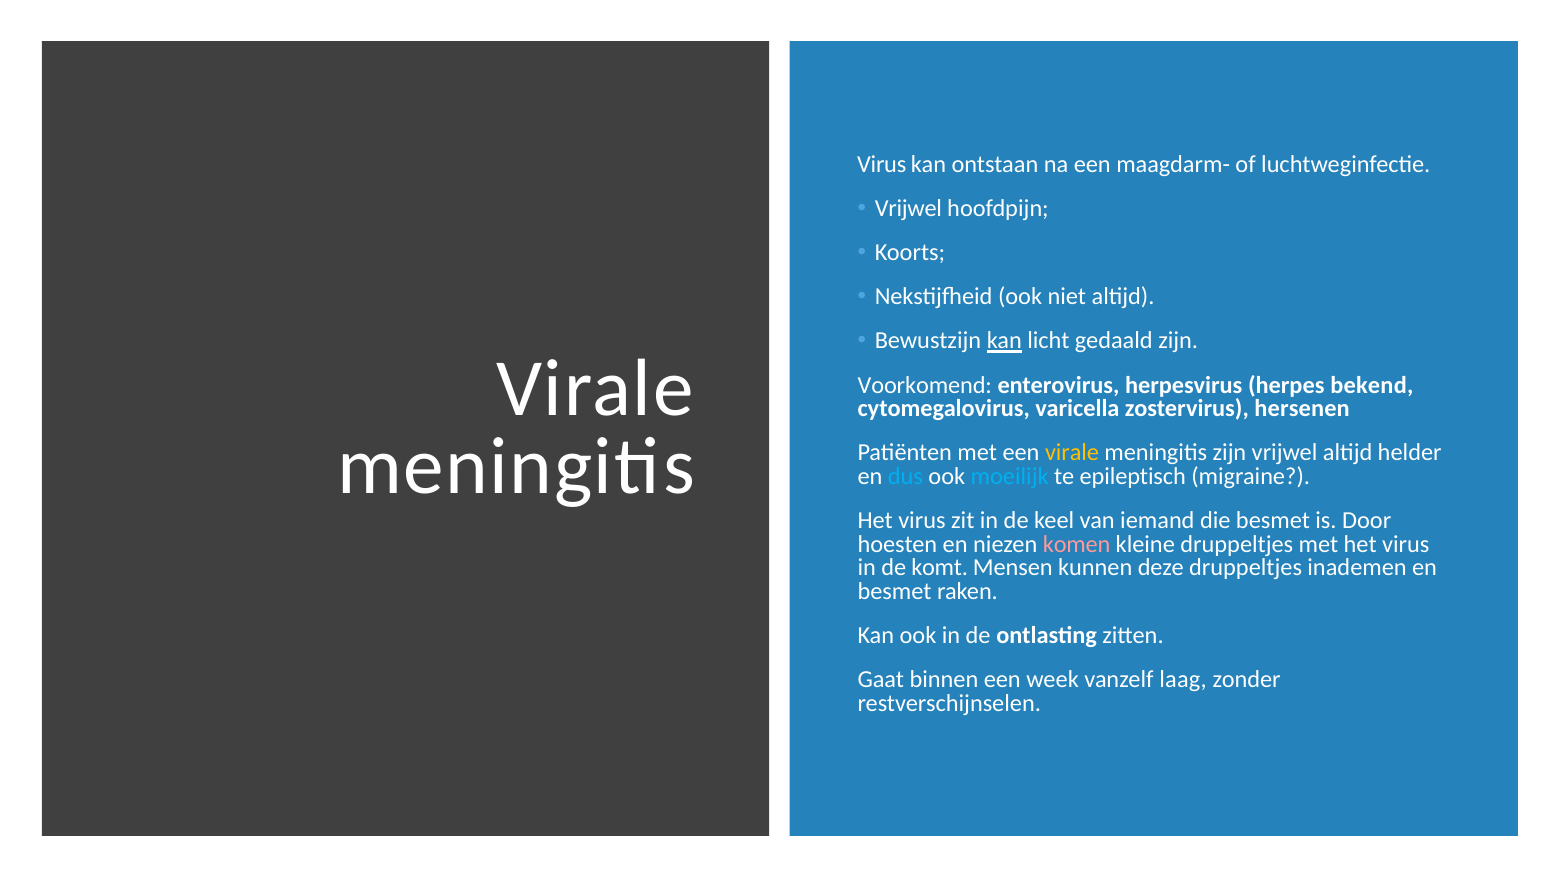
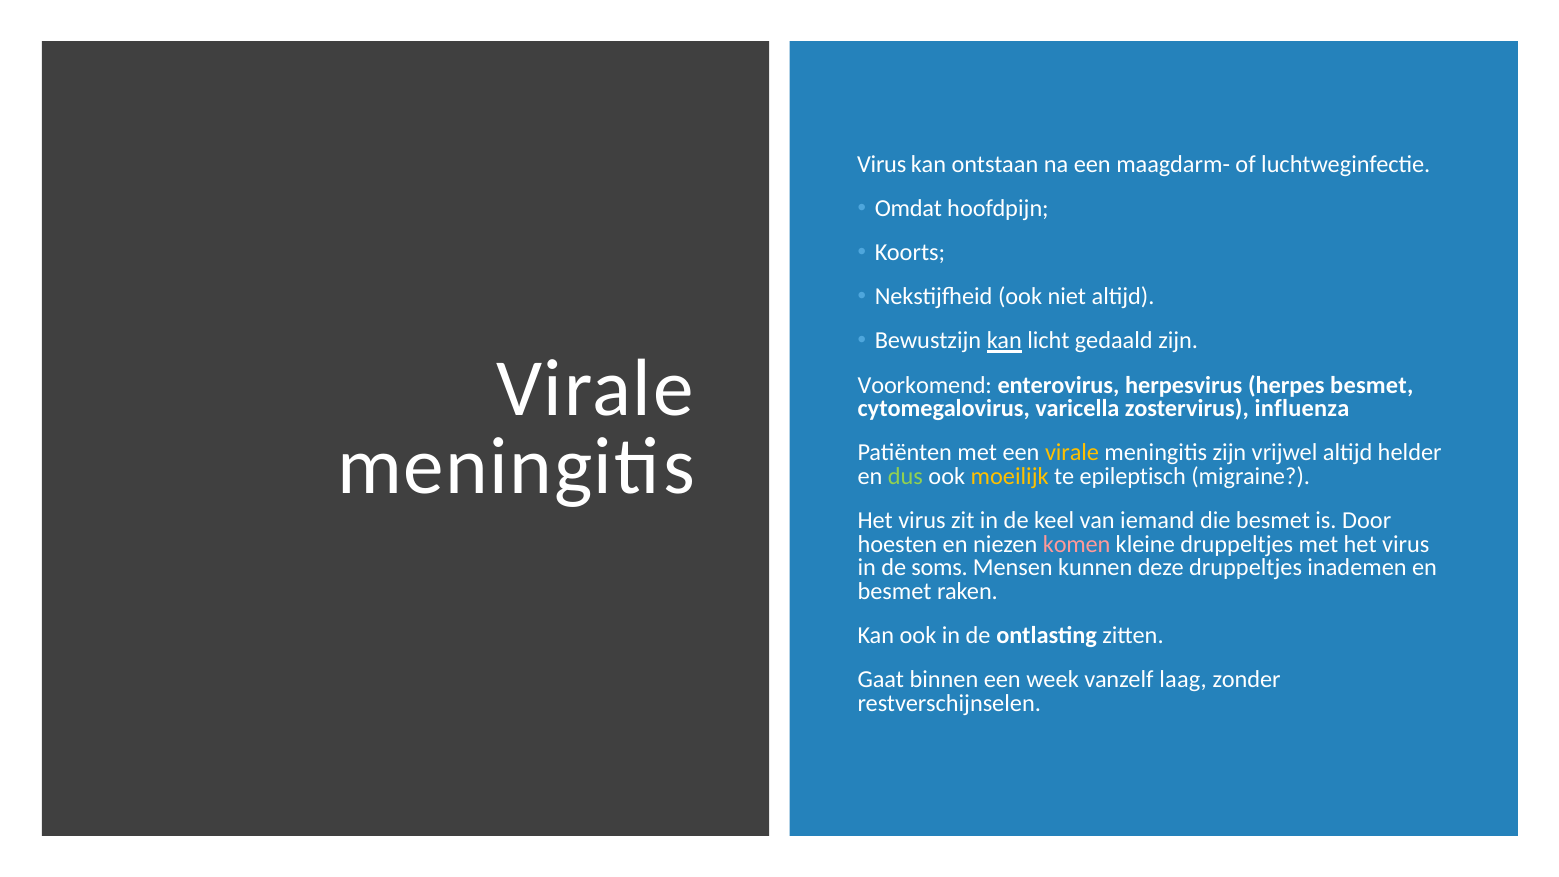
Vrijwel at (908, 209): Vrijwel -> Omdat
herpes bekend: bekend -> besmet
hersenen: hersenen -> influenza
dus colour: light blue -> light green
moeilijk colour: light blue -> yellow
komt: komt -> soms
